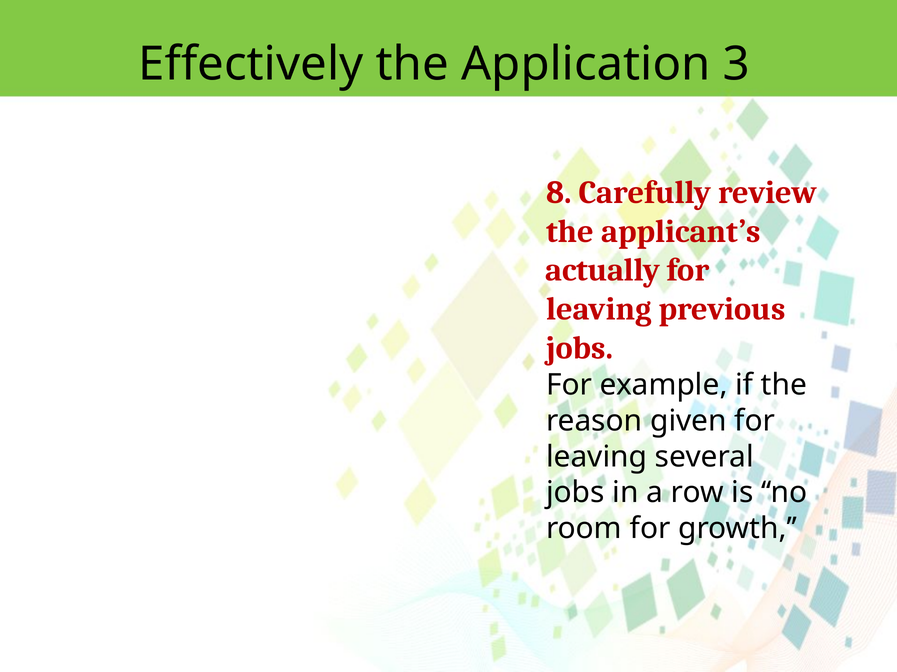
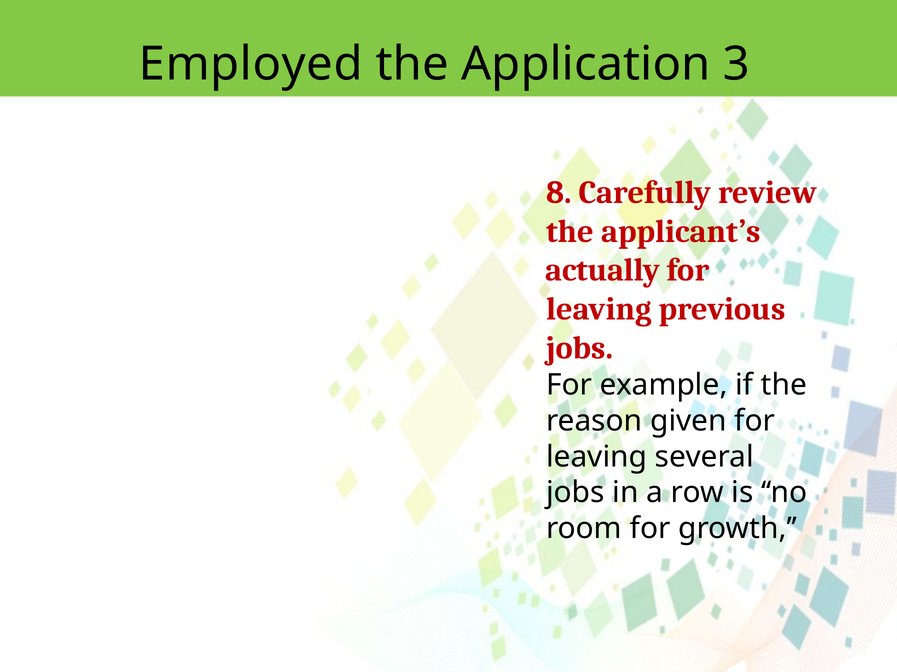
Effectively: Effectively -> Employed
